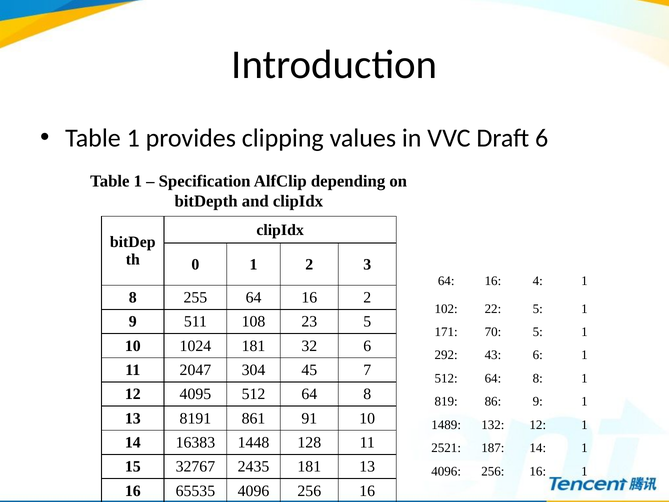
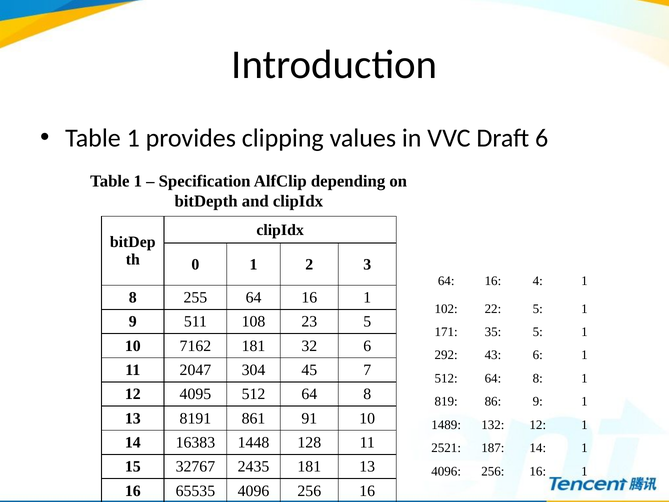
64 16 2: 2 -> 1
70: 70 -> 35
1024: 1024 -> 7162
